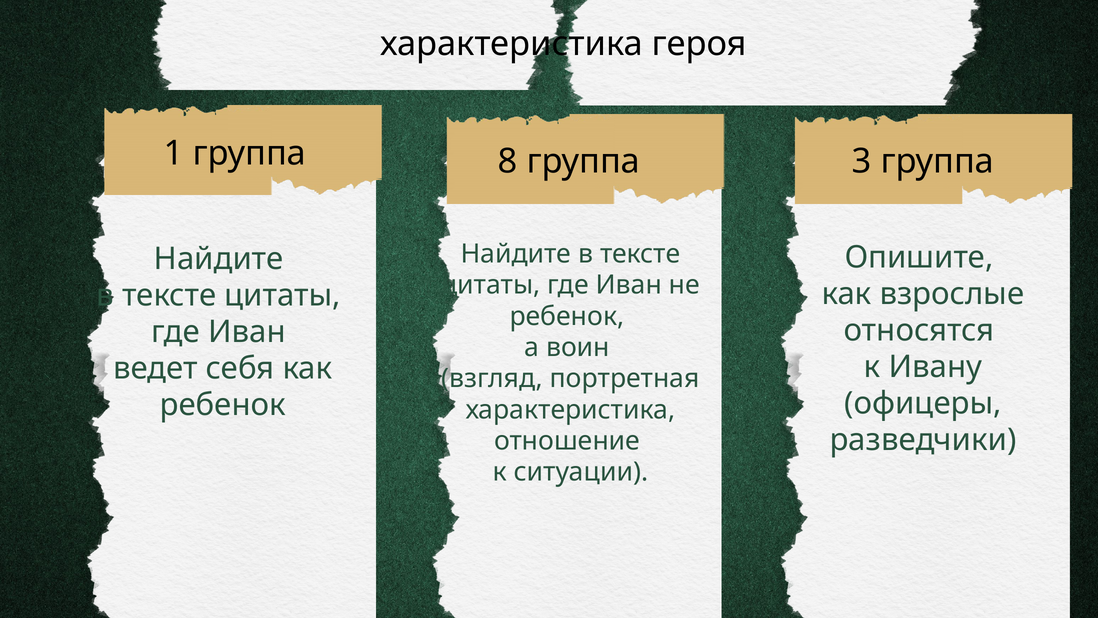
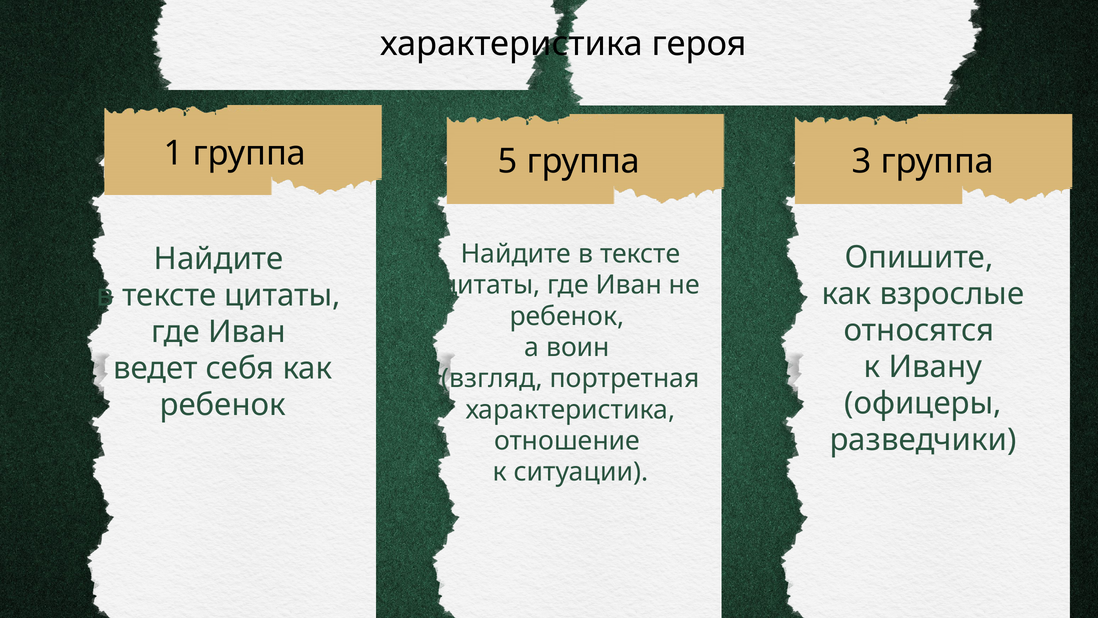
8: 8 -> 5
